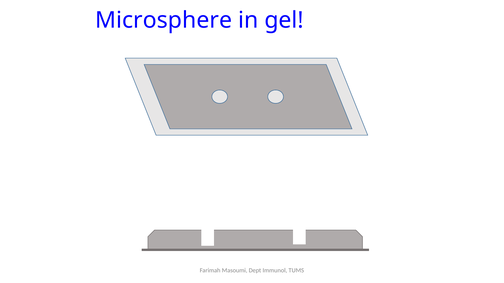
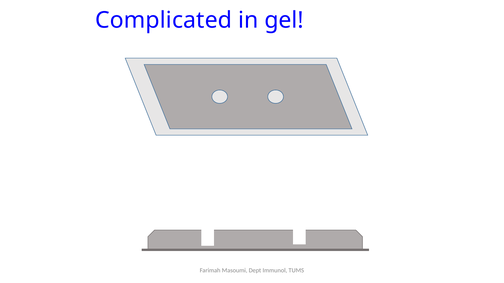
Microsphere: Microsphere -> Complicated
